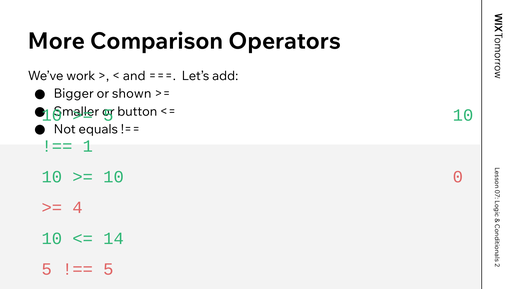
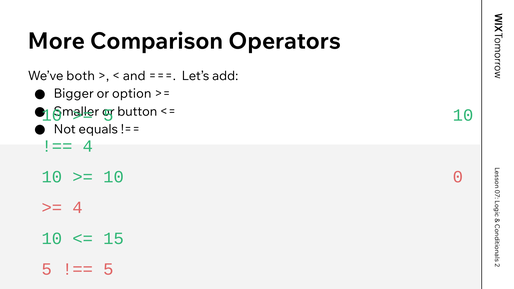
work: work -> both
shown: shown -> option
1 at (88, 146): 1 -> 4
14: 14 -> 15
